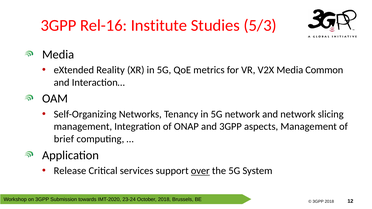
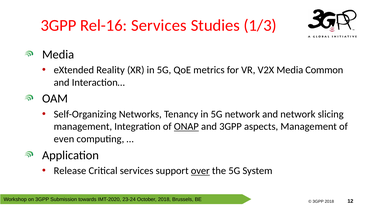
Rel-16 Institute: Institute -> Services
5/3: 5/3 -> 1/3
ONAP underline: none -> present
brief: brief -> even
